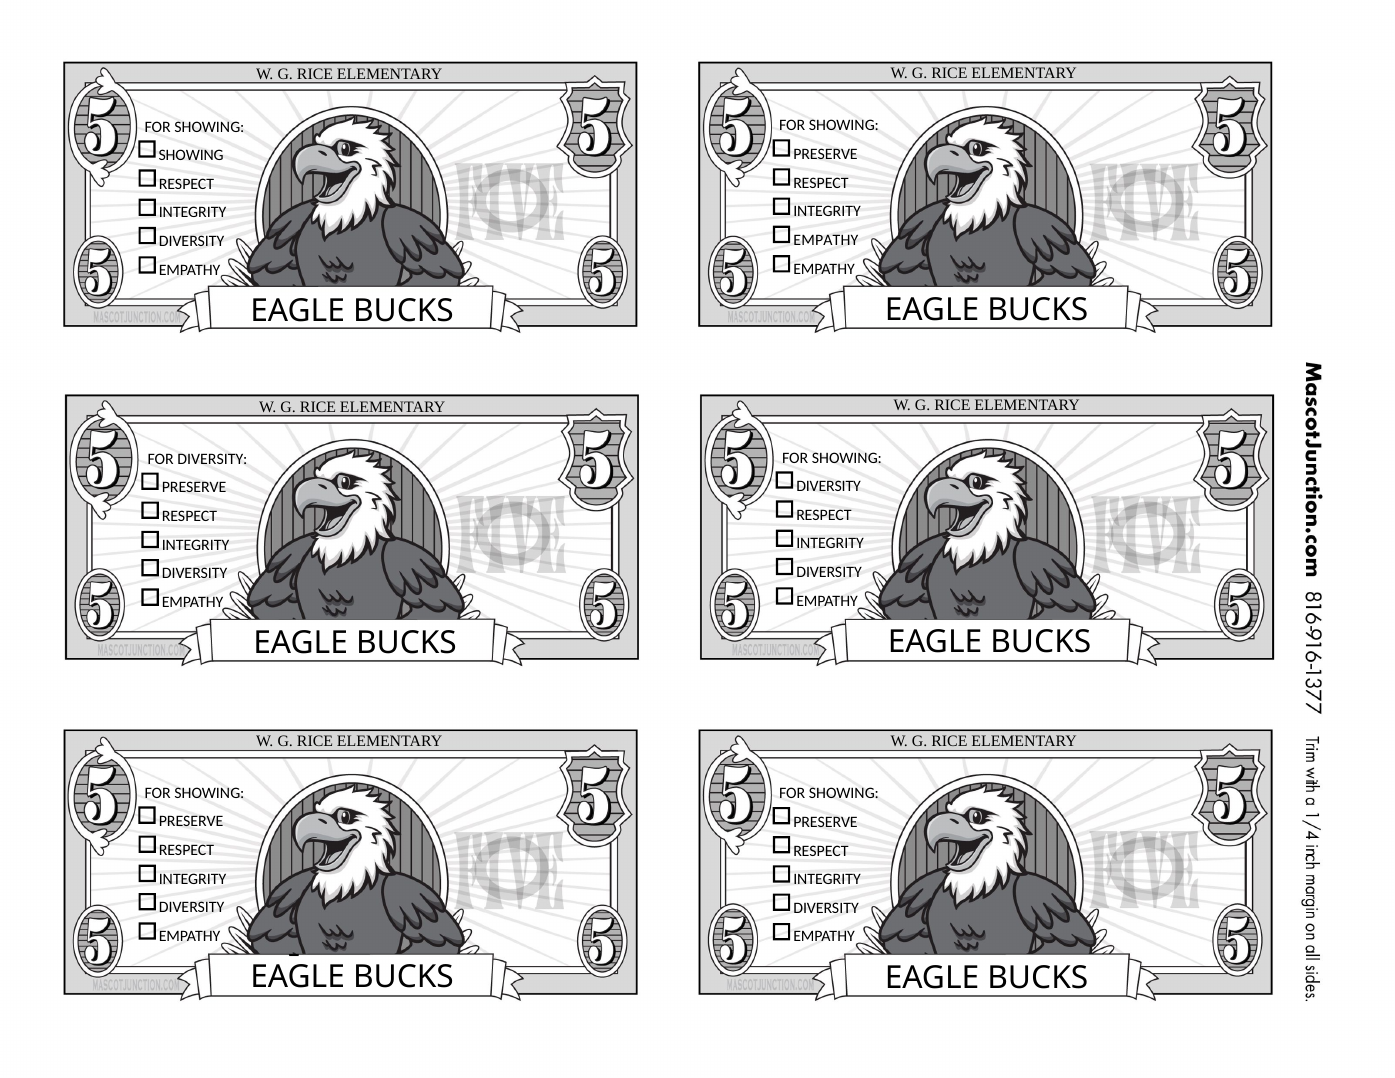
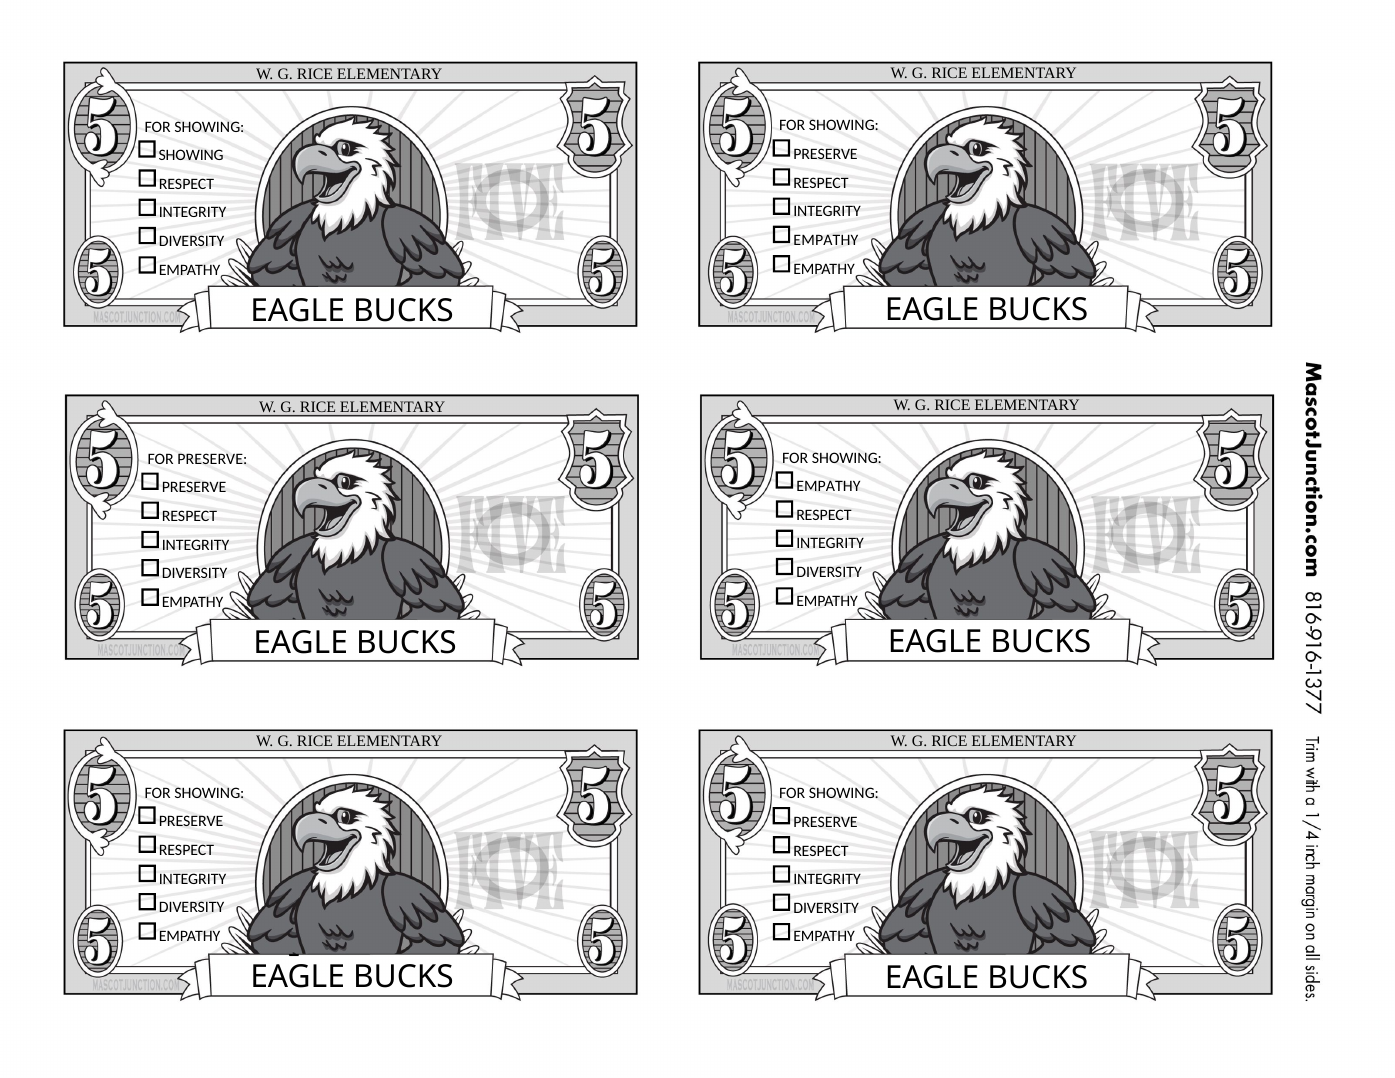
FOR DIVERSITY: DIVERSITY -> PRESERVE
DIVERSITY at (829, 486): DIVERSITY -> EMPATHY
